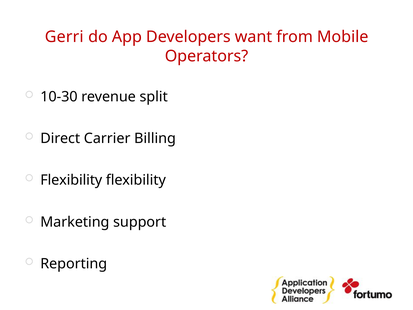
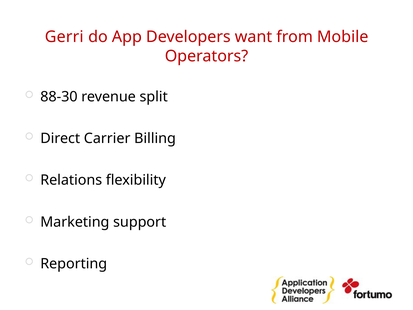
10-30: 10-30 -> 88-30
Flexibility at (71, 180): Flexibility -> Relations
